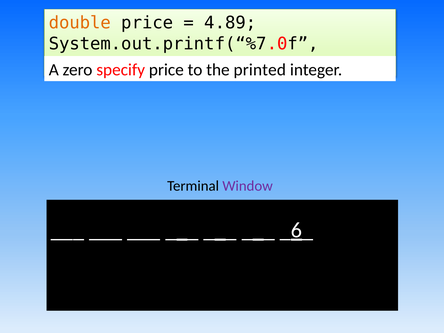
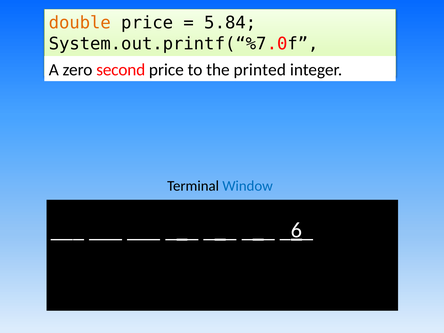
4.89: 4.89 -> 5.84
specify: specify -> second
Window colour: purple -> blue
